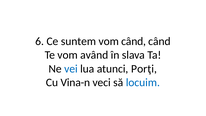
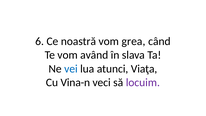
suntem: suntem -> noastră
vom când: când -> grea
Porţi: Porţi -> Viaţa
locuim colour: blue -> purple
